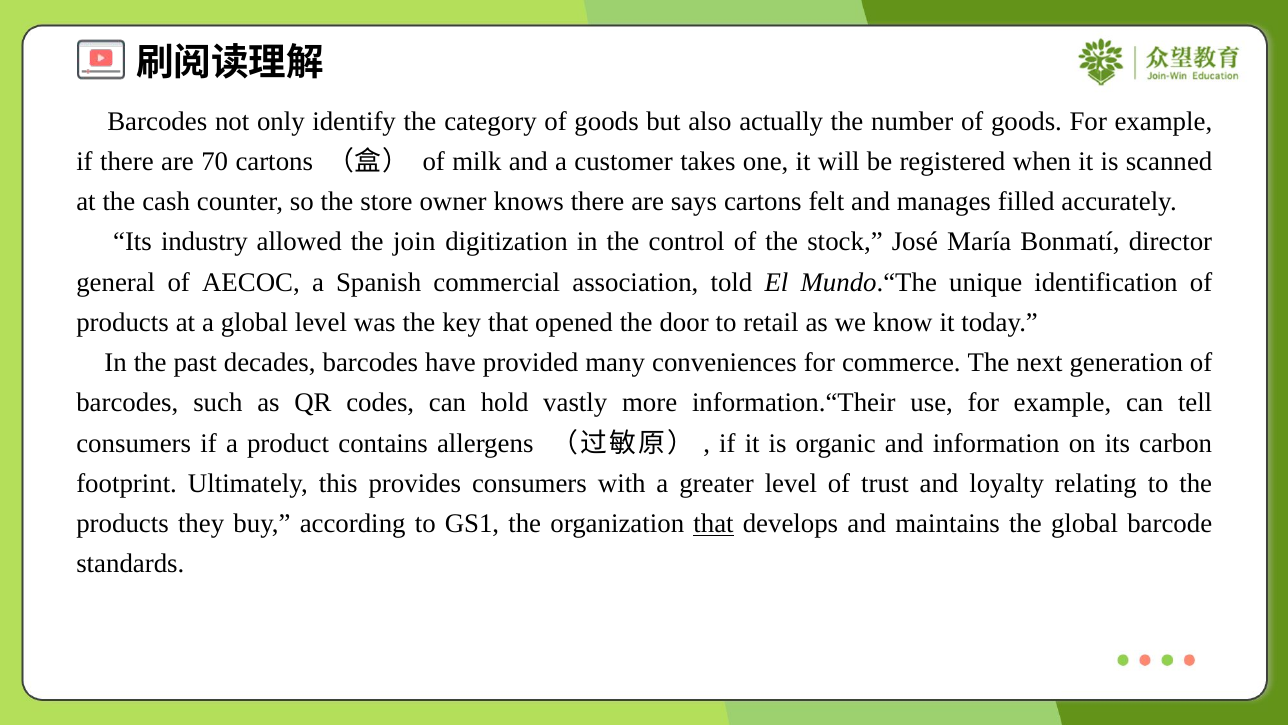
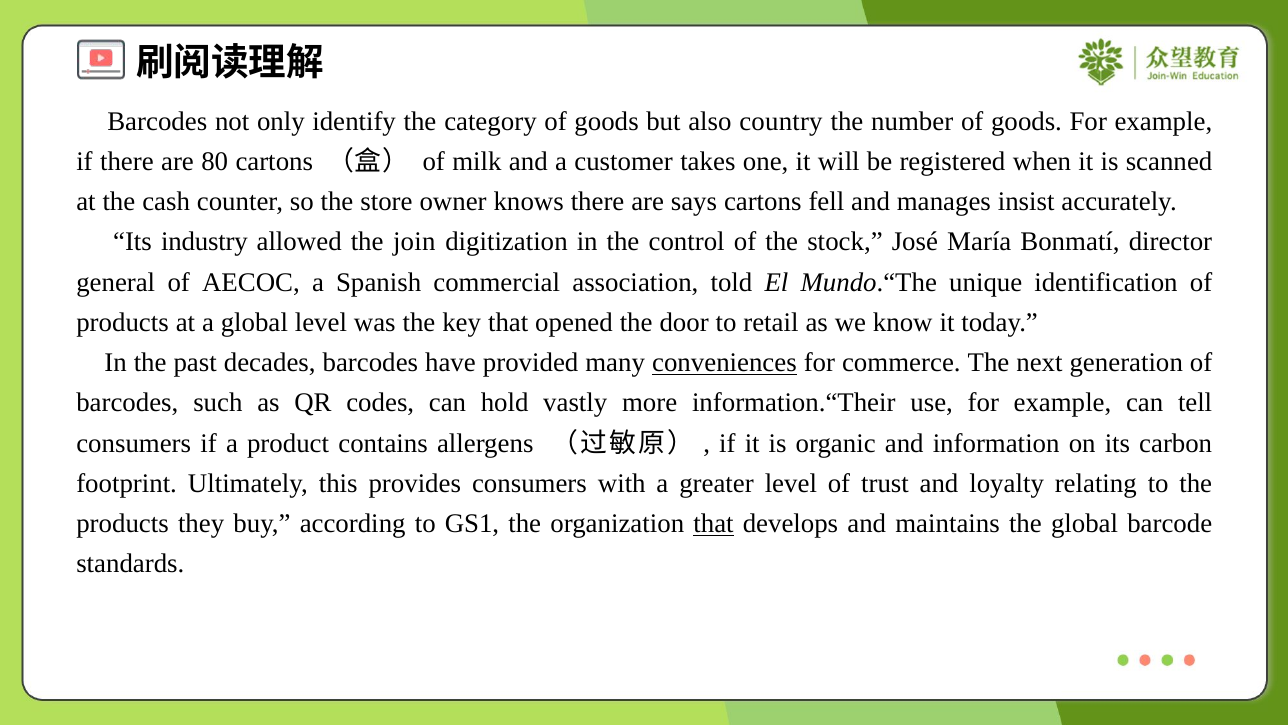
actually: actually -> country
70: 70 -> 80
felt: felt -> fell
filled: filled -> insist
conveniences underline: none -> present
